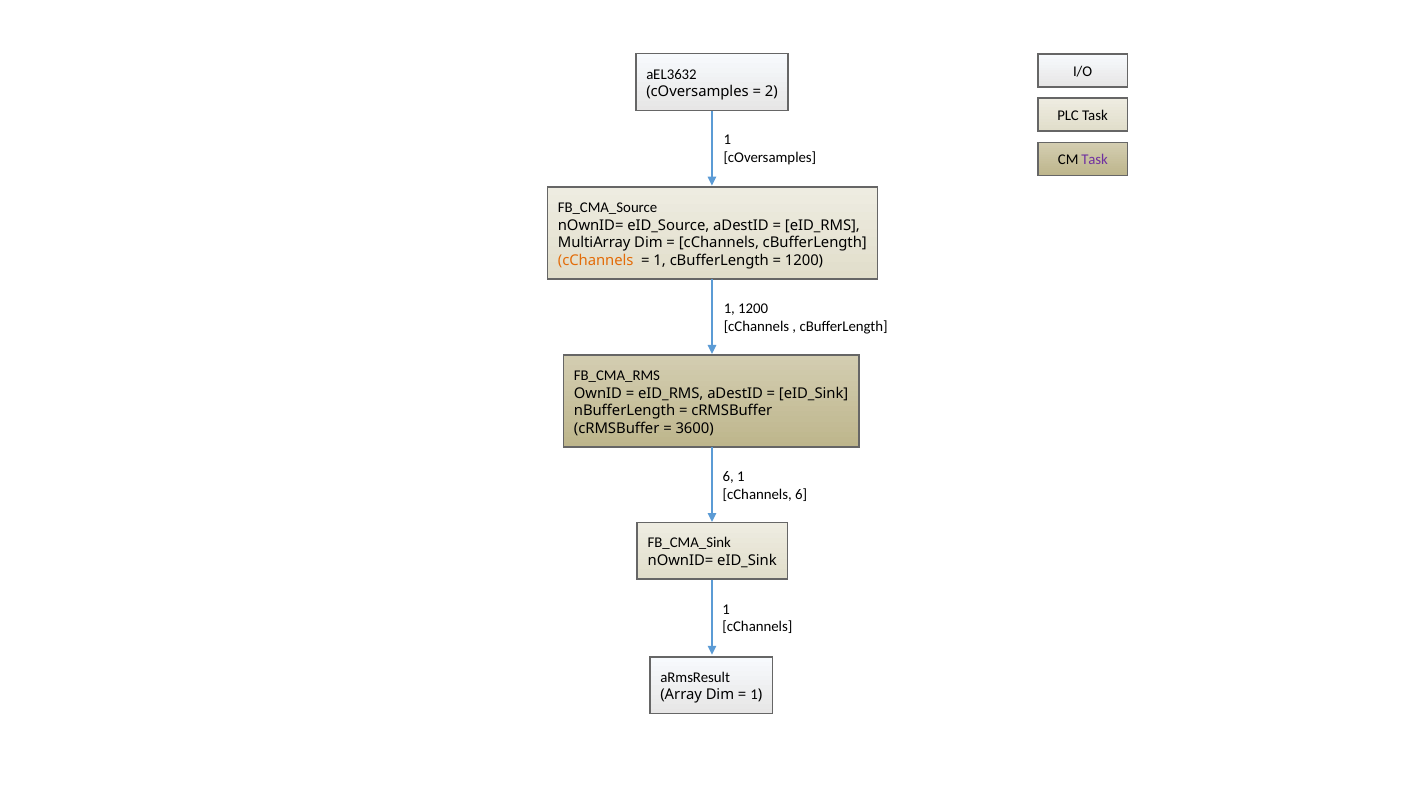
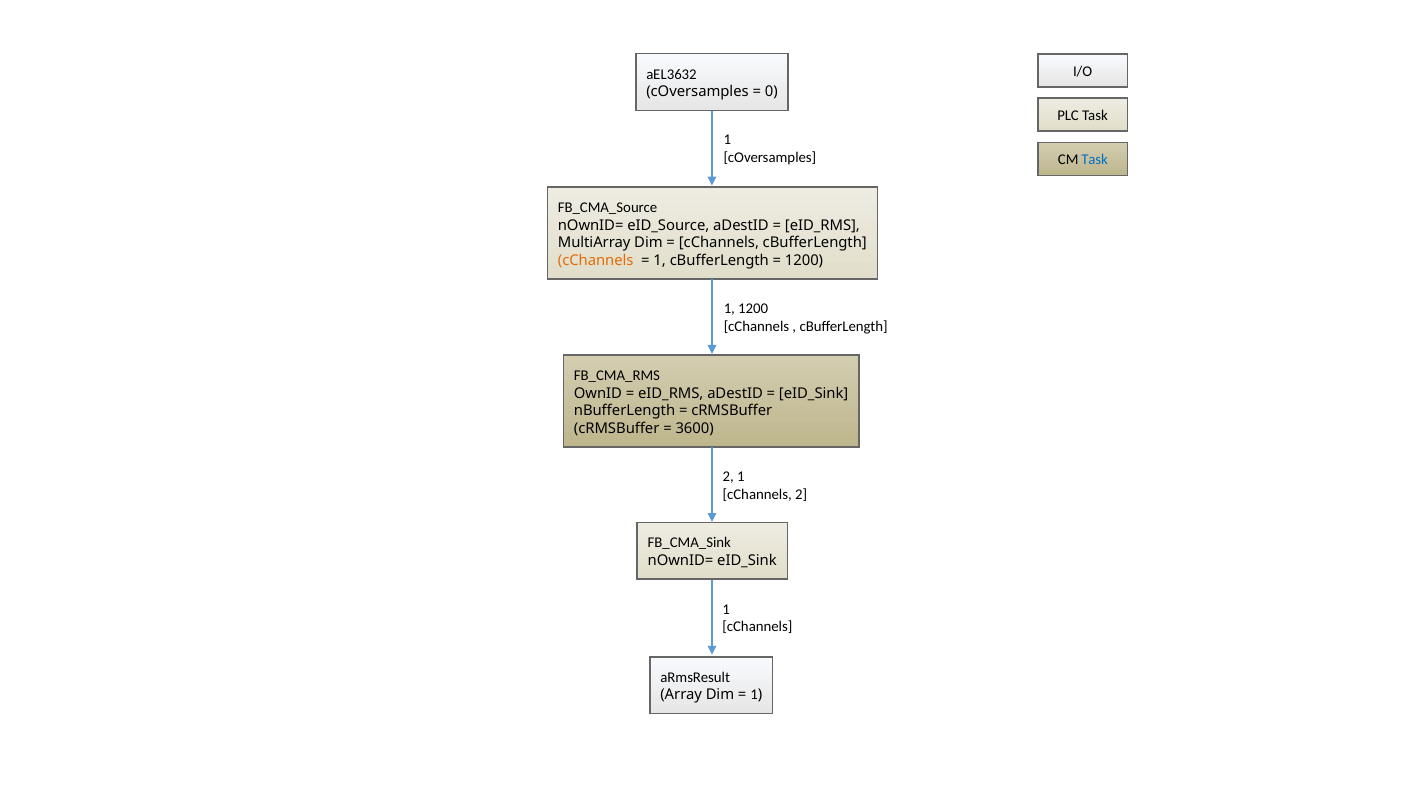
2: 2 -> 0
Task at (1095, 160) colour: purple -> blue
6 at (728, 477): 6 -> 2
cChannels 6: 6 -> 2
